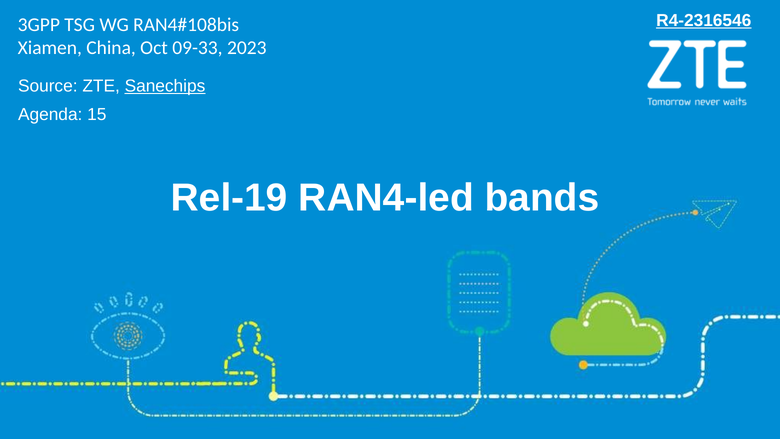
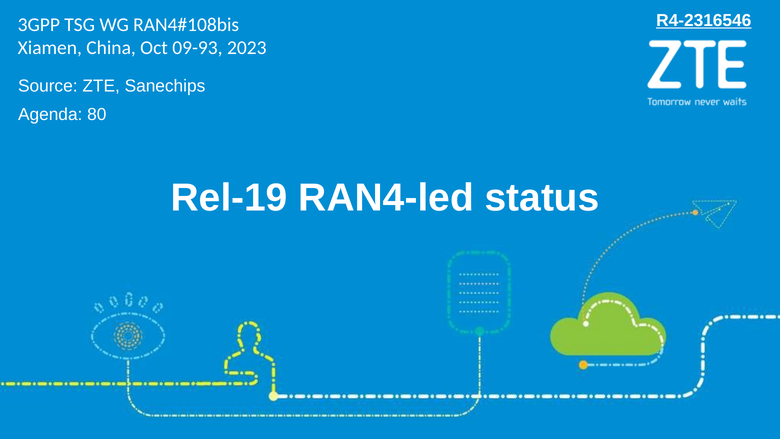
09-33: 09-33 -> 09-93
Sanechips underline: present -> none
15: 15 -> 80
bands: bands -> status
